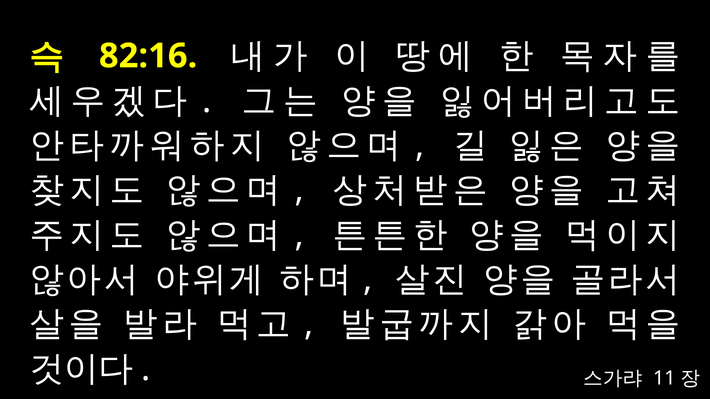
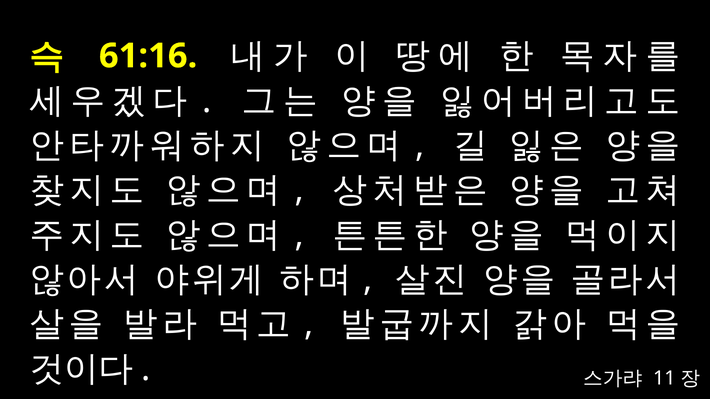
82:16: 82:16 -> 61:16
